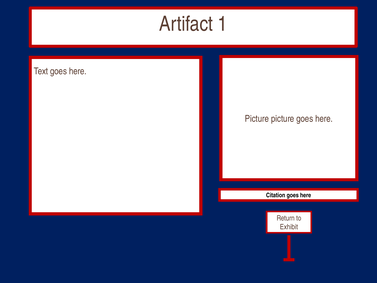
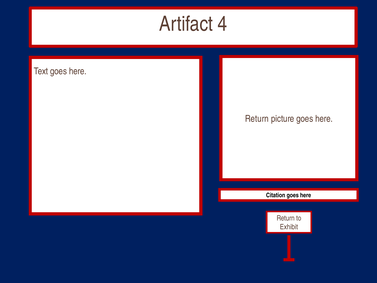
1: 1 -> 4
Picture at (257, 119): Picture -> Return
